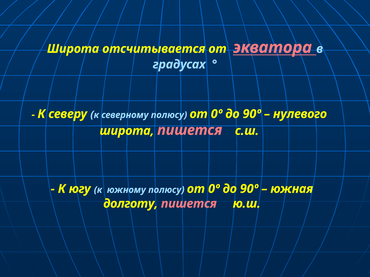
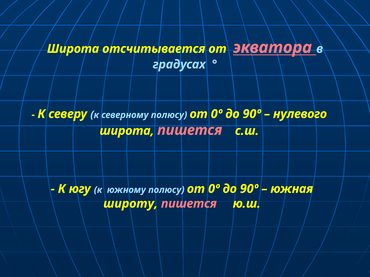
долготу: долготу -> широту
